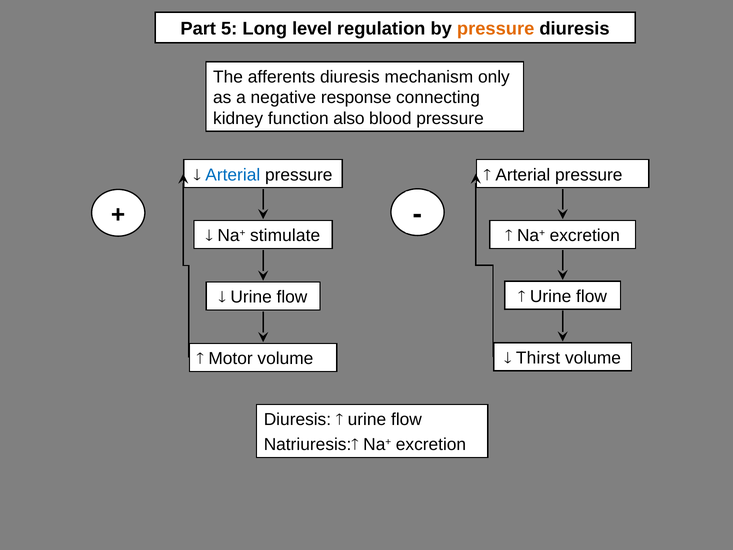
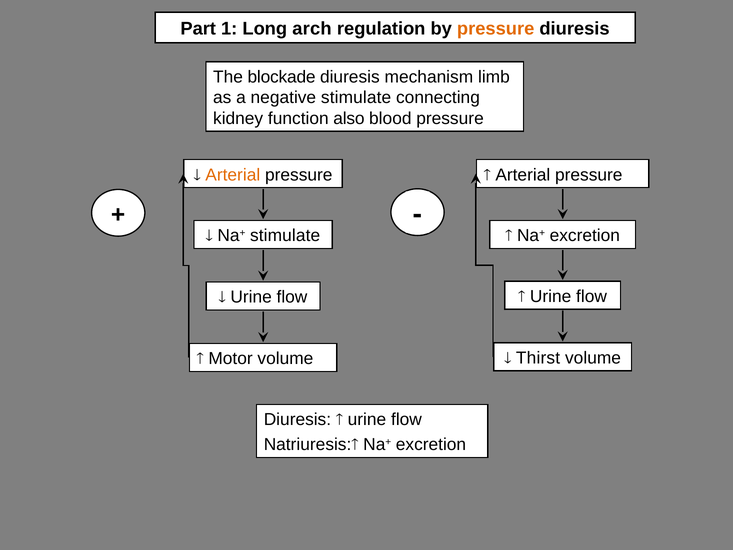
5: 5 -> 1
level: level -> arch
afferents: afferents -> blockade
only: only -> limb
negative response: response -> stimulate
Arterial at (233, 175) colour: blue -> orange
